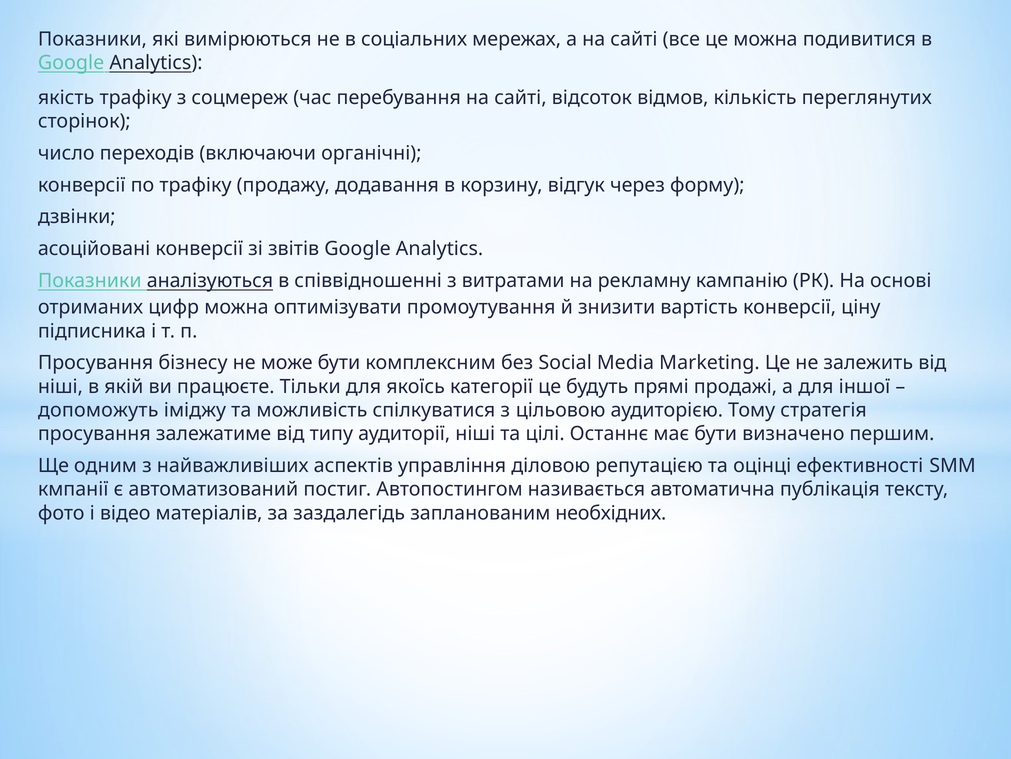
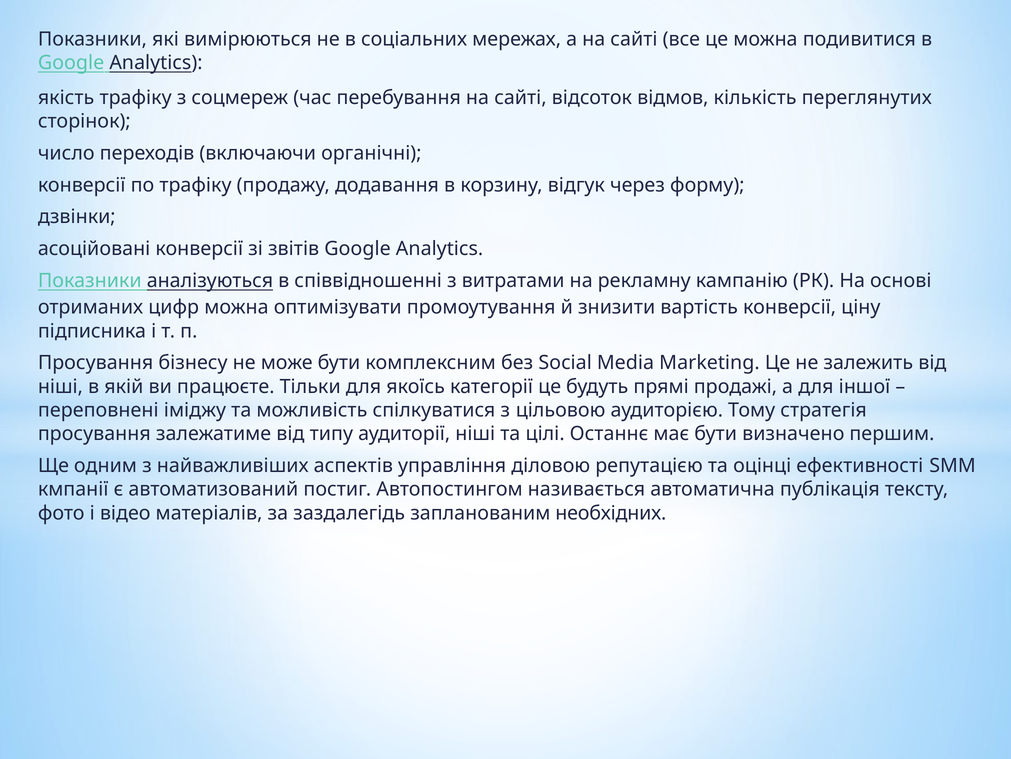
допоможуть: допоможуть -> переповнені
